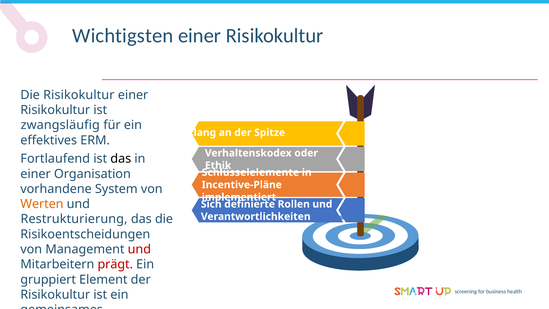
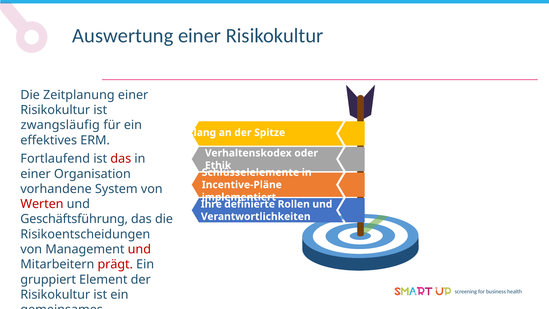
Wichtigsten: Wichtigsten -> Auswertung
Die Risikokultur: Risikokultur -> Zeitplanung
das at (121, 159) colour: black -> red
Werten colour: orange -> red
Sich: Sich -> Ihre
Restrukturierung: Restrukturierung -> Geschäftsführung
